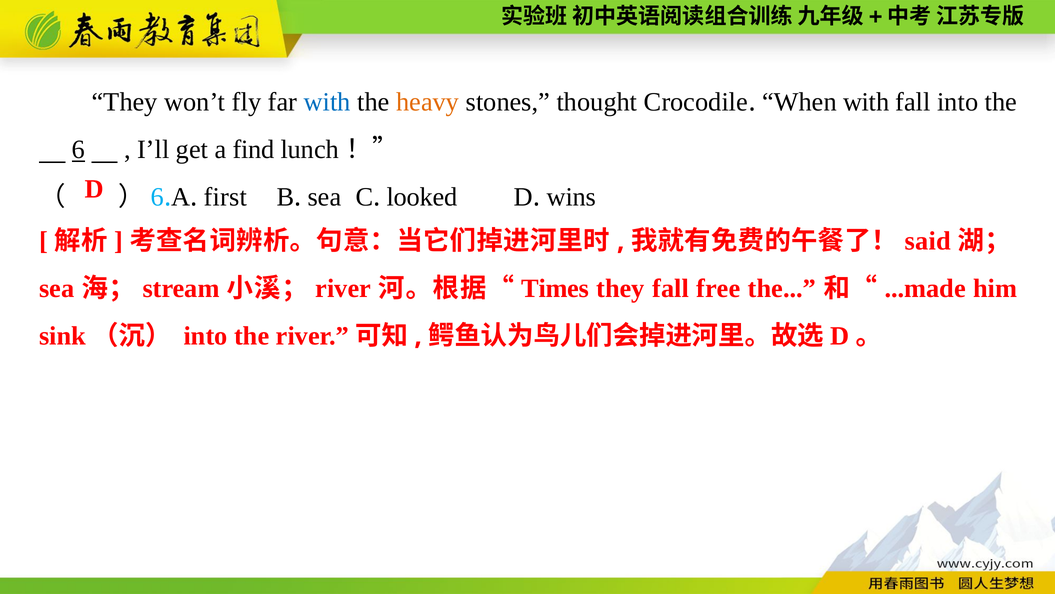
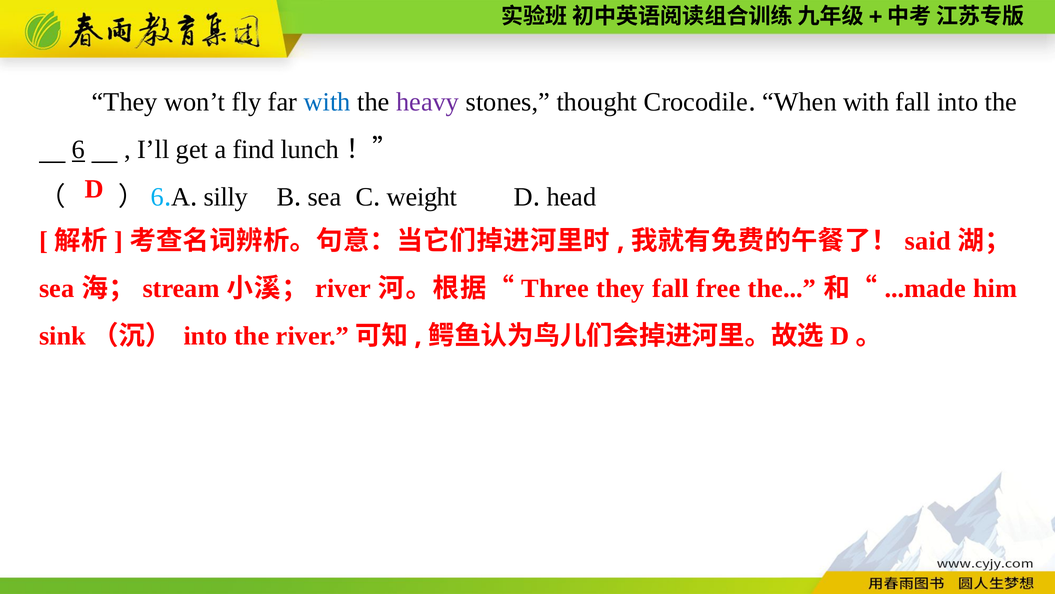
heavy colour: orange -> purple
first: first -> silly
looked: looked -> weight
wins: wins -> head
Times: Times -> Three
